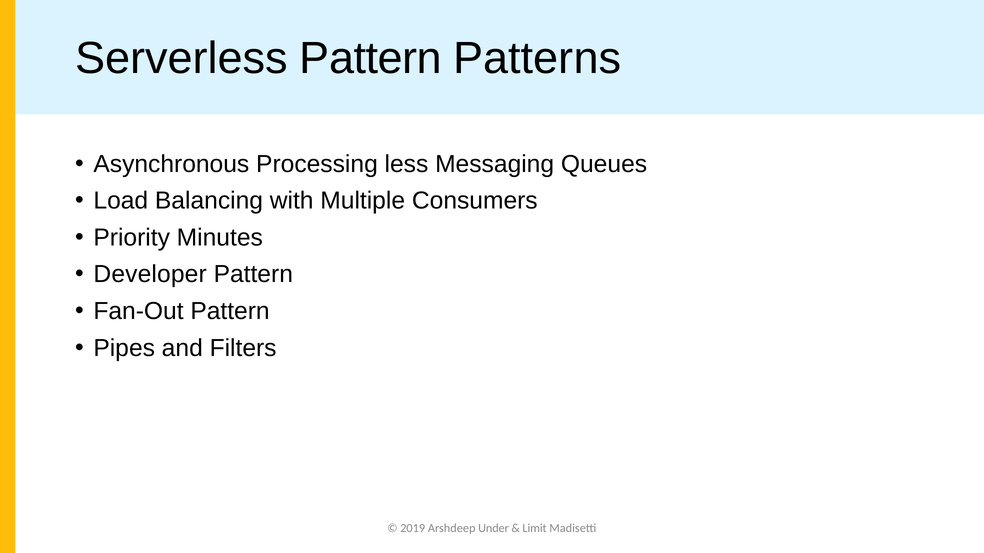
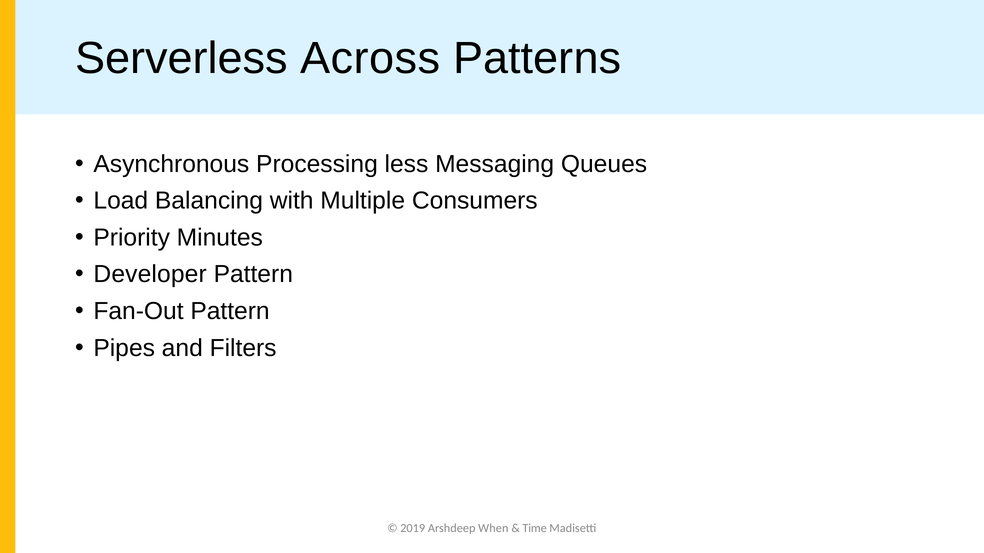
Serverless Pattern: Pattern -> Across
Under: Under -> When
Limit: Limit -> Time
